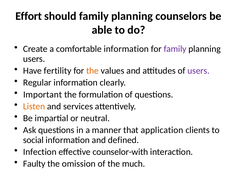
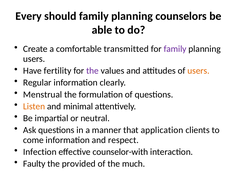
Effort: Effort -> Every
comfortable information: information -> transmitted
the at (92, 71) colour: orange -> purple
users at (198, 71) colour: purple -> orange
Important: Important -> Menstrual
services: services -> minimal
social: social -> come
defined: defined -> respect
omission: omission -> provided
